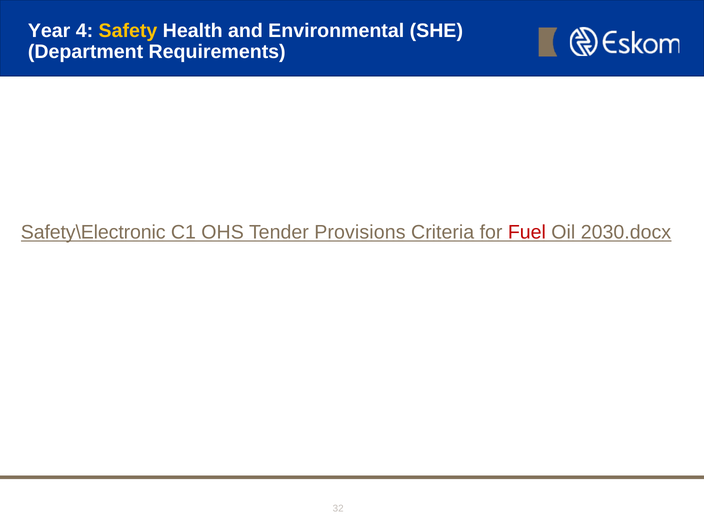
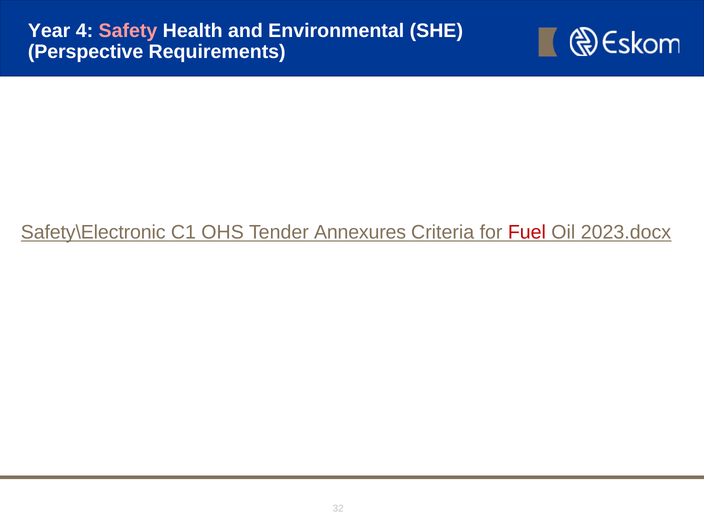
Safety colour: yellow -> pink
Department: Department -> Perspective
Provisions: Provisions -> Annexures
2030.docx: 2030.docx -> 2023.docx
